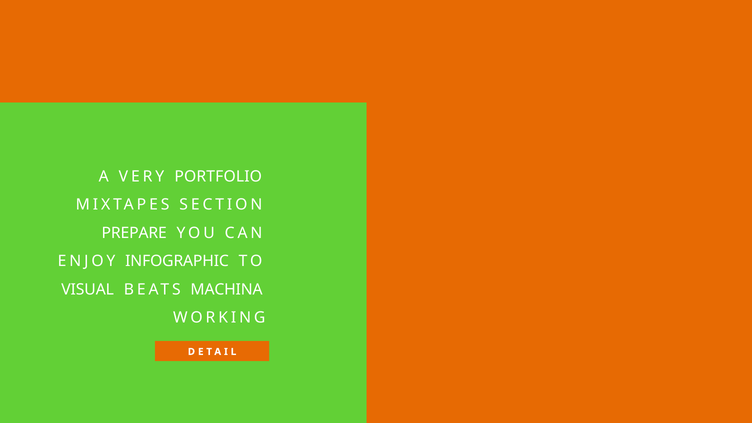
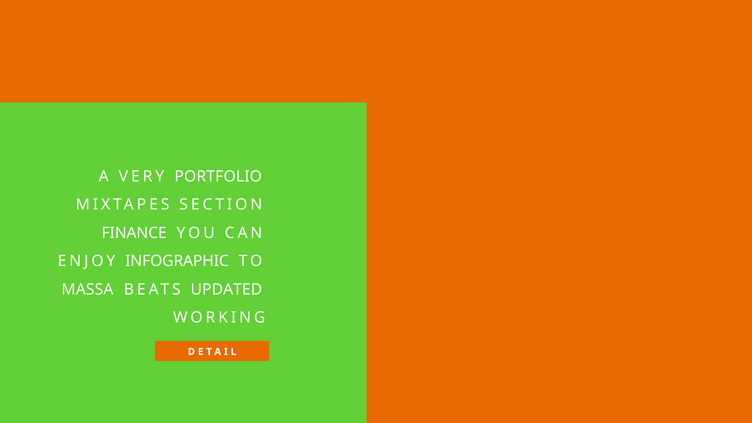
PREPARE: PREPARE -> FINANCE
VISUAL: VISUAL -> MASSA
MACHINA: MACHINA -> UPDATED
